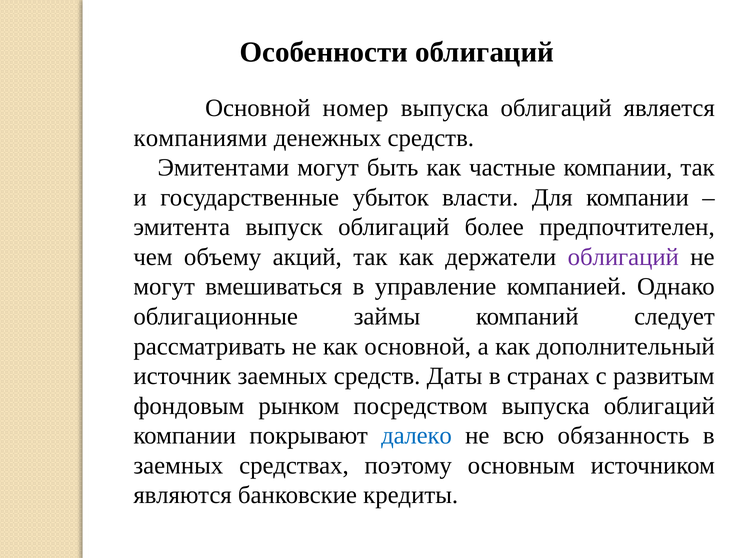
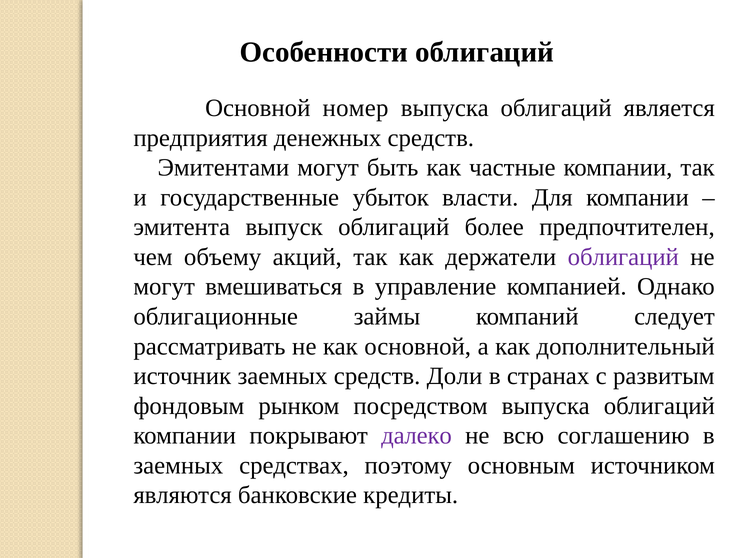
компаниями: компаниями -> предприятия
Даты: Даты -> Доли
далеко colour: blue -> purple
обязанность: обязанность -> соглашению
